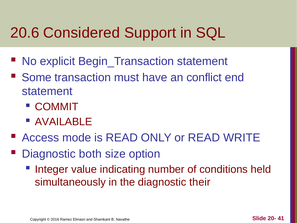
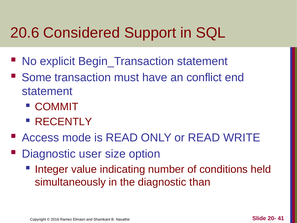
AVAILABLE: AVAILABLE -> RECENTLY
both: both -> user
their: their -> than
